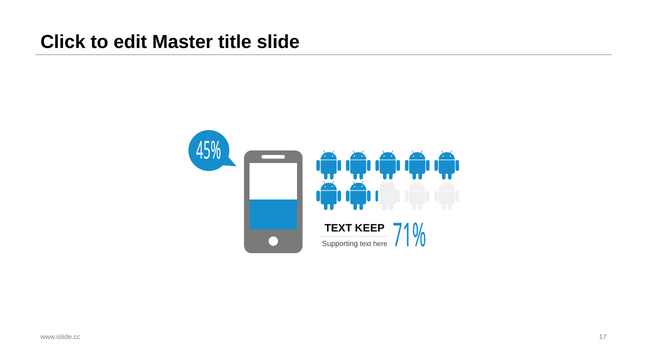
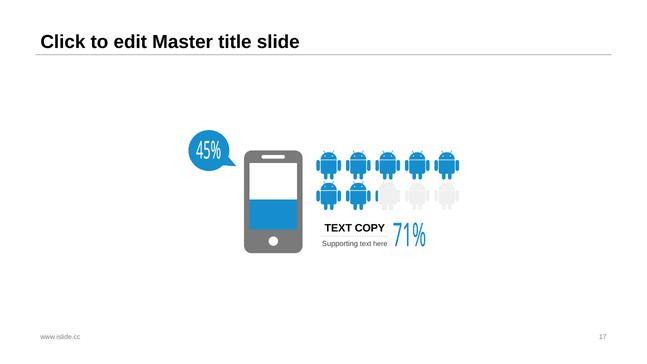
KEEP: KEEP -> COPY
